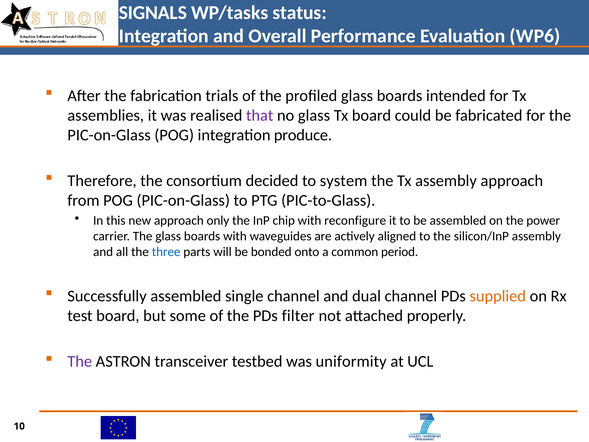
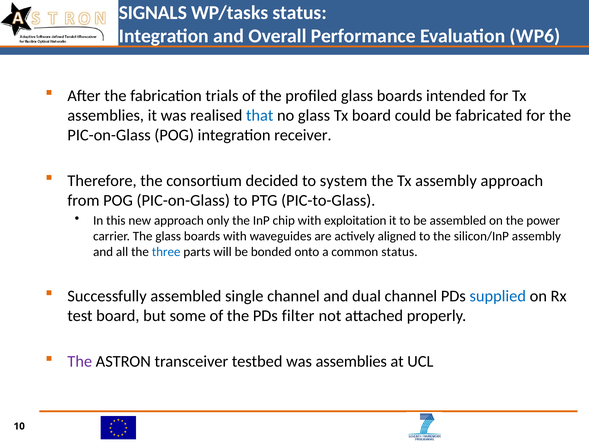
that colour: purple -> blue
produce: produce -> receiver
reconfigure: reconfigure -> exploitation
common period: period -> status
supplied colour: orange -> blue
was uniformity: uniformity -> assemblies
